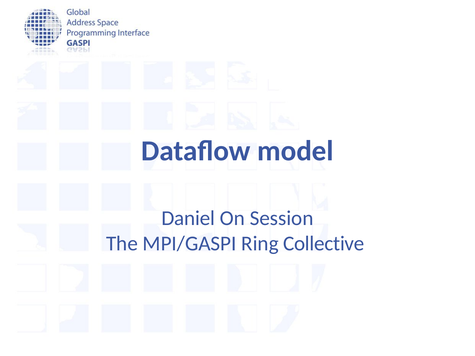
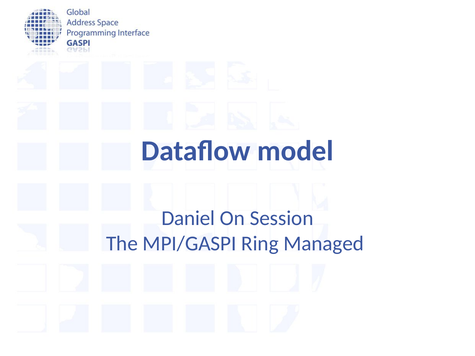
Collective: Collective -> Managed
